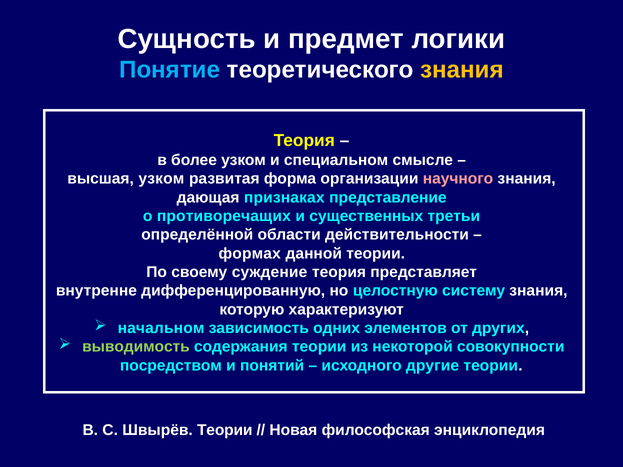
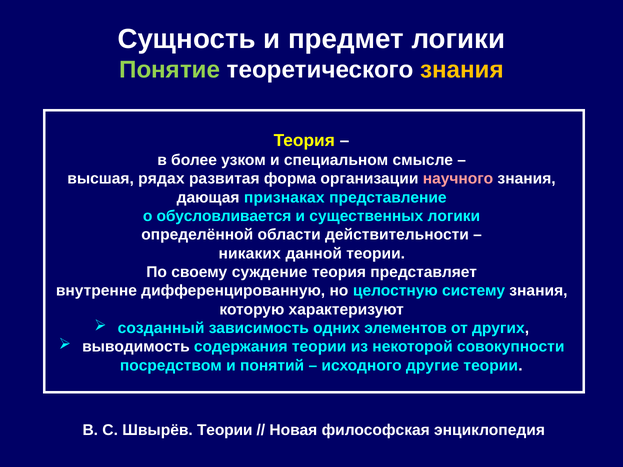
Понятие colour: light blue -> light green
высшая узком: узком -> рядах
противоречащих: противоречащих -> обусловливается
существенных третьи: третьи -> логики
формах: формах -> никаких
начальном: начальном -> созданный
выводимость colour: light green -> white
